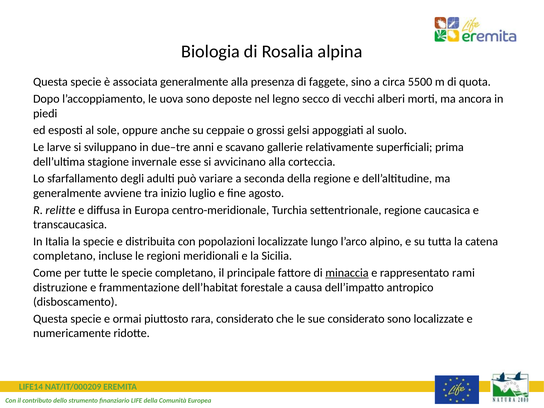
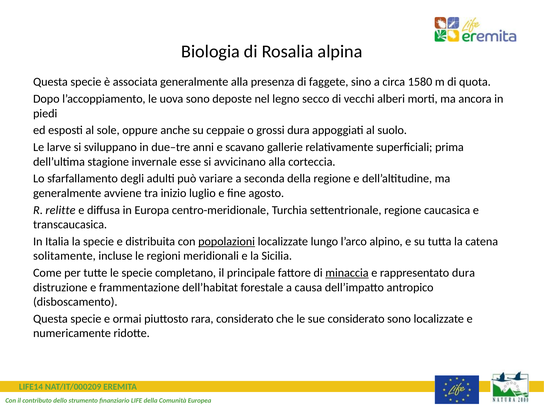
5500: 5500 -> 1580
grossi gelsi: gelsi -> dura
popolazioni underline: none -> present
completano at (64, 256): completano -> solitamente
rappresentato rami: rami -> dura
